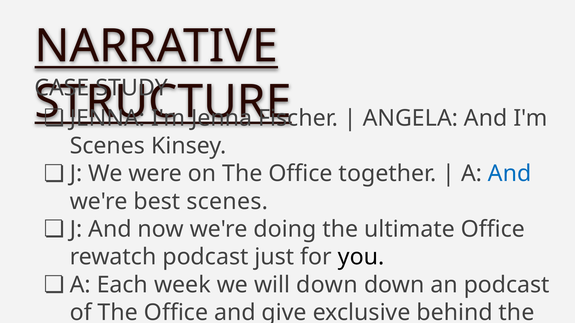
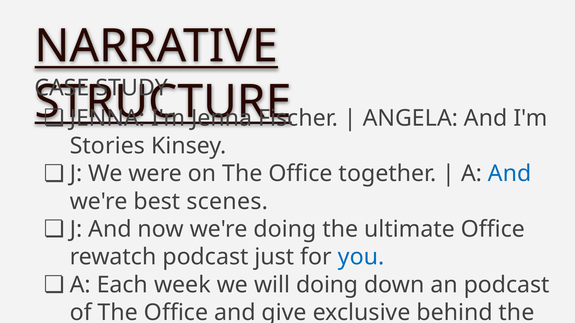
Scenes at (107, 146): Scenes -> Stories
you at (361, 257) colour: black -> blue
will down: down -> doing
